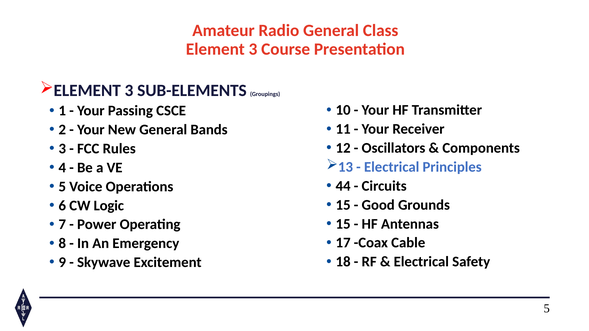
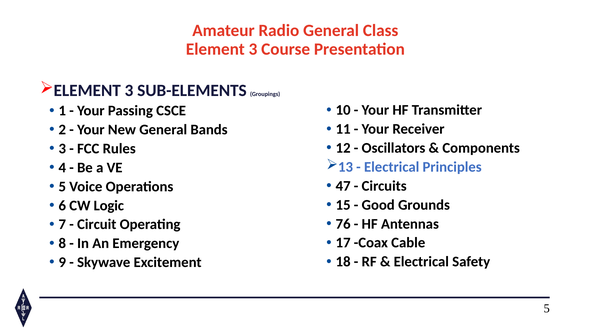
44: 44 -> 47
15 at (343, 224): 15 -> 76
Power: Power -> Circuit
